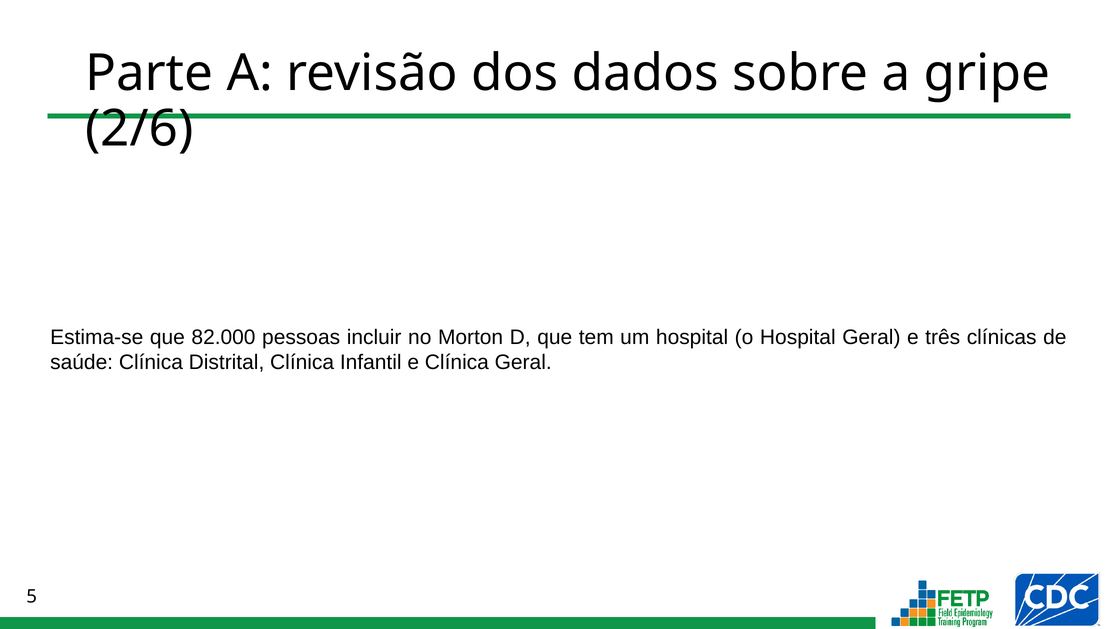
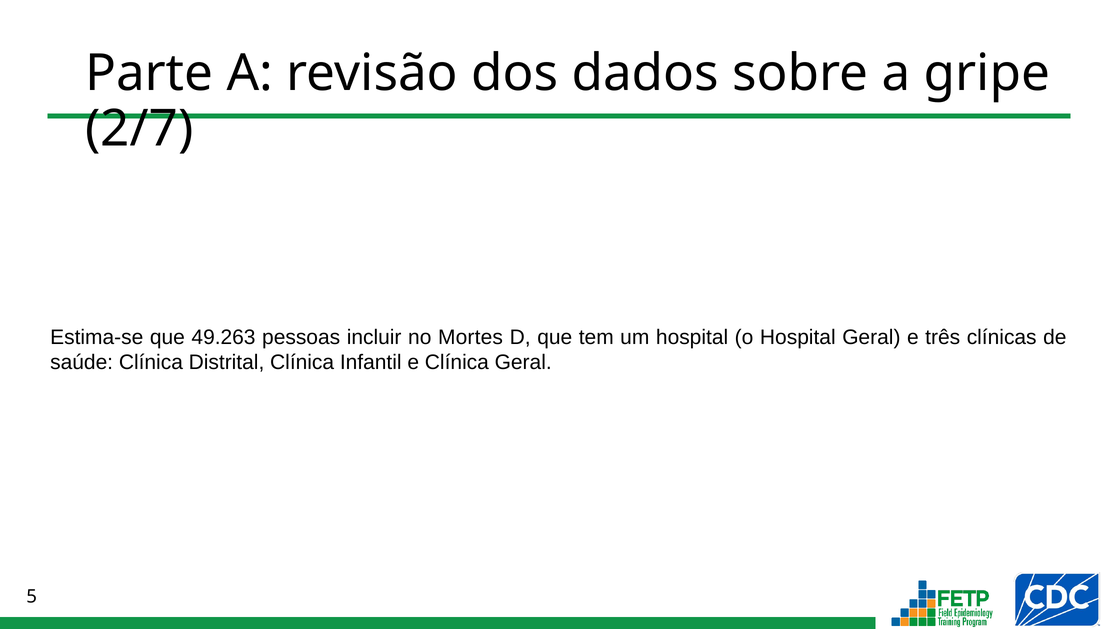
2/6: 2/6 -> 2/7
82.000: 82.000 -> 49.263
Morton: Morton -> Mortes
